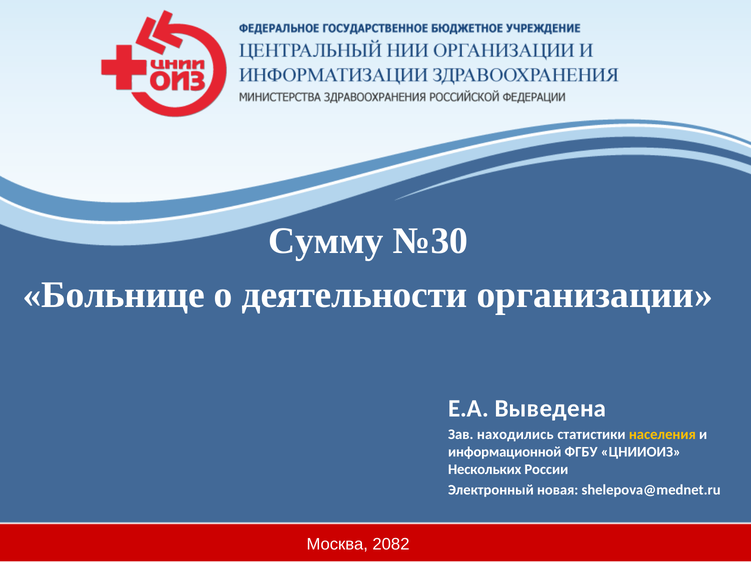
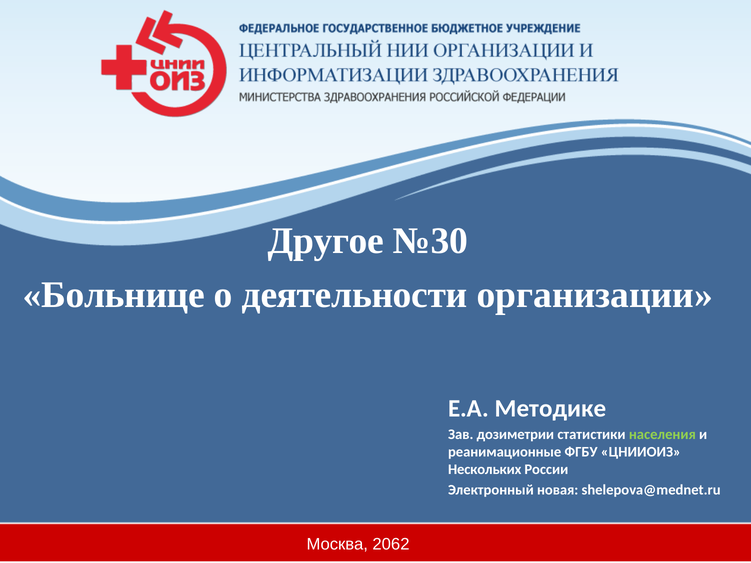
Сумму: Сумму -> Другое
Выведена: Выведена -> Методике
находились: находились -> дозиметрии
населения colour: yellow -> light green
информационной: информационной -> реанимационные
2082: 2082 -> 2062
